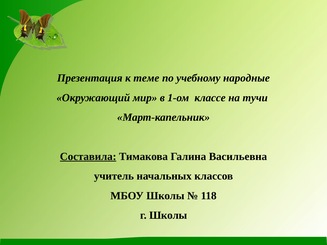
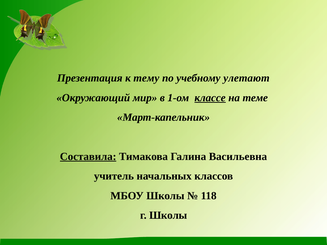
теме: теме -> тему
народные: народные -> улетают
классе underline: none -> present
тучи: тучи -> теме
